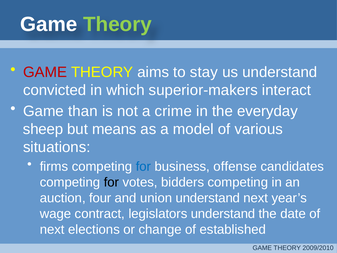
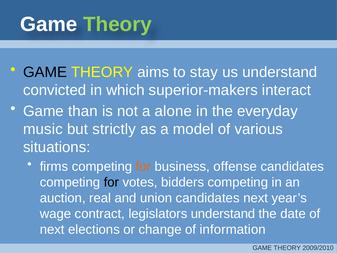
GAME at (45, 72) colour: red -> black
crime: crime -> alone
sheep: sheep -> music
means: means -> strictly
for at (143, 166) colour: blue -> orange
four: four -> real
union understand: understand -> candidates
established: established -> information
